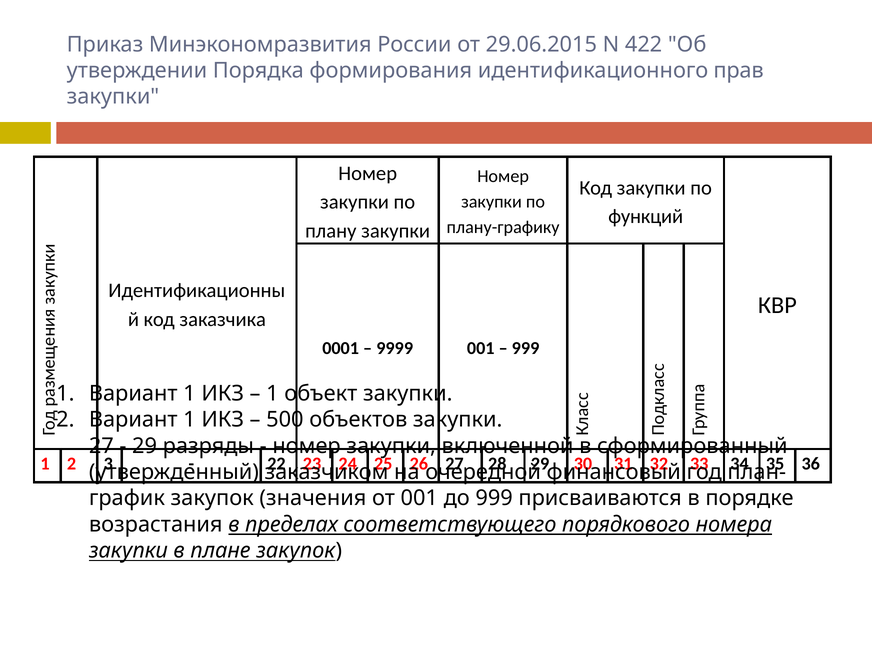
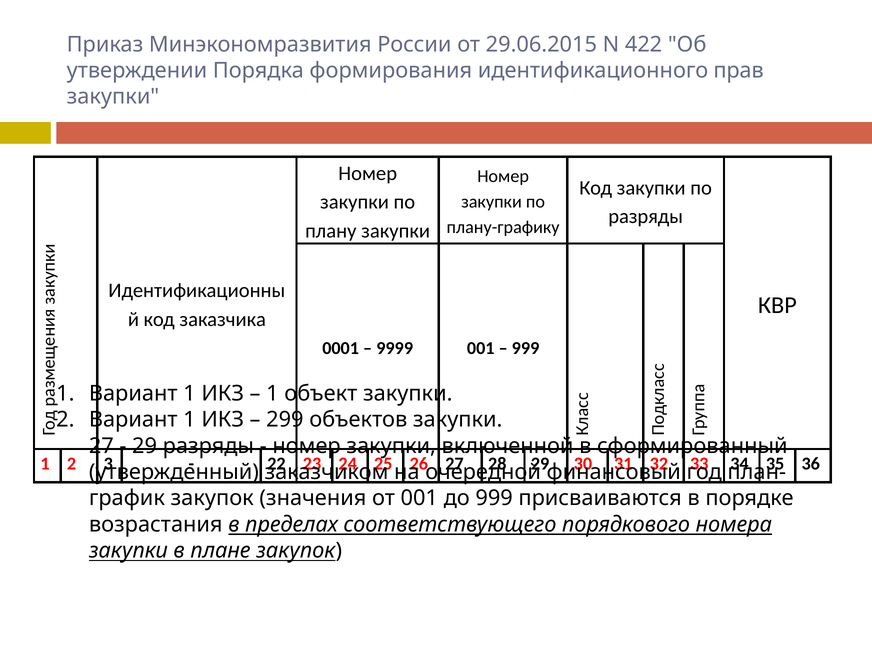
функций at (646, 217): функций -> разряды
500: 500 -> 299
